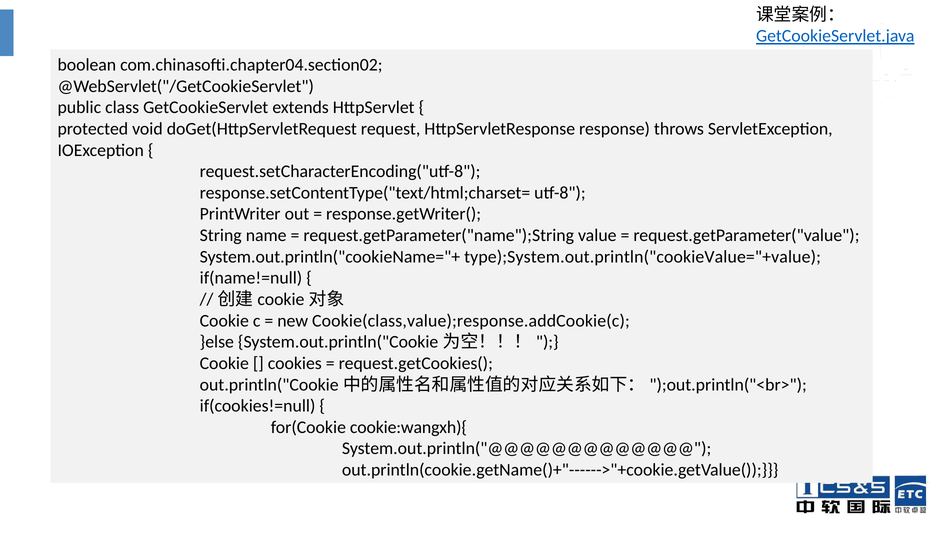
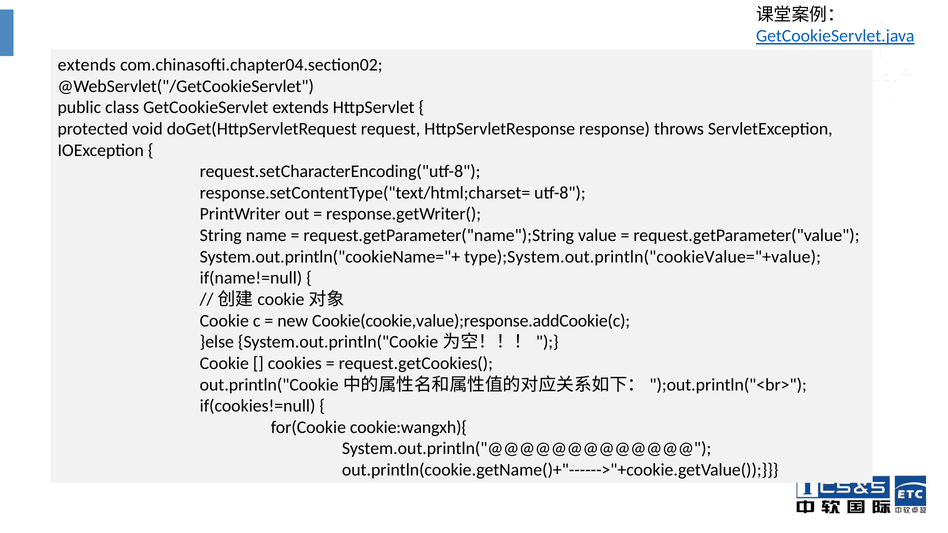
boolean at (87, 65): boolean -> extends
Cookie(class,value);response.addCookie(c: Cookie(class,value);response.addCookie(c -> Cookie(cookie,value);response.addCookie(c
